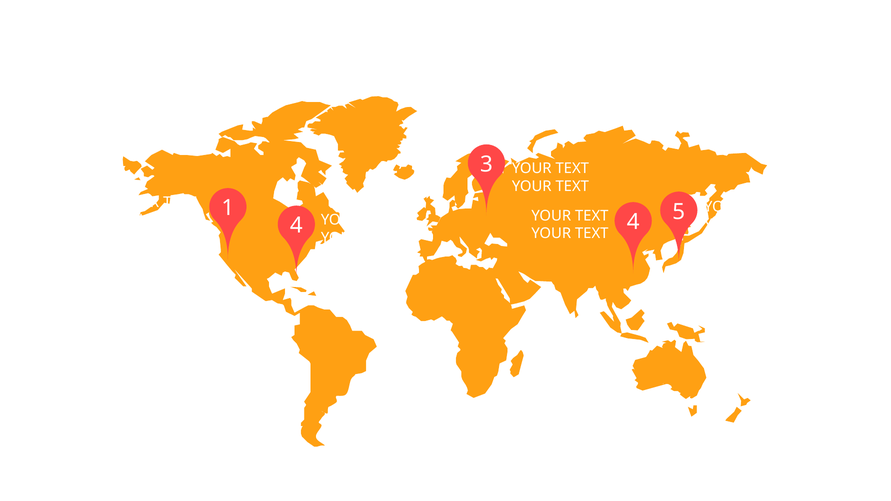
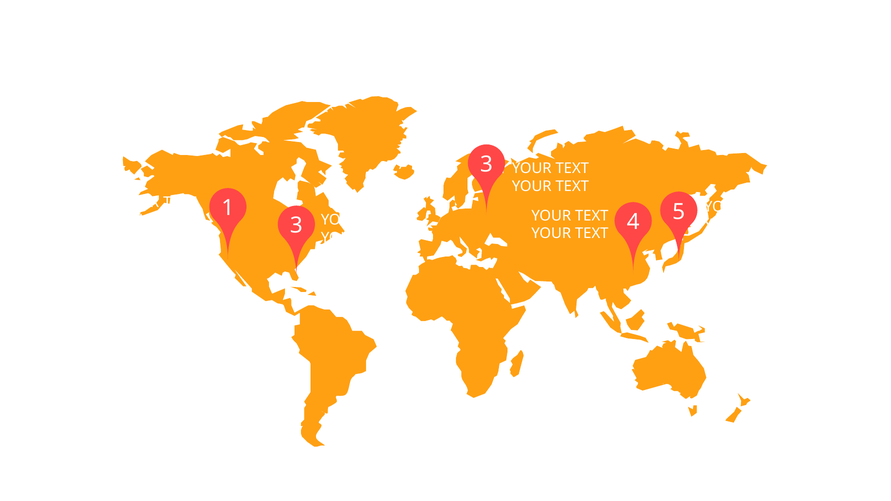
4 at (296, 226): 4 -> 3
